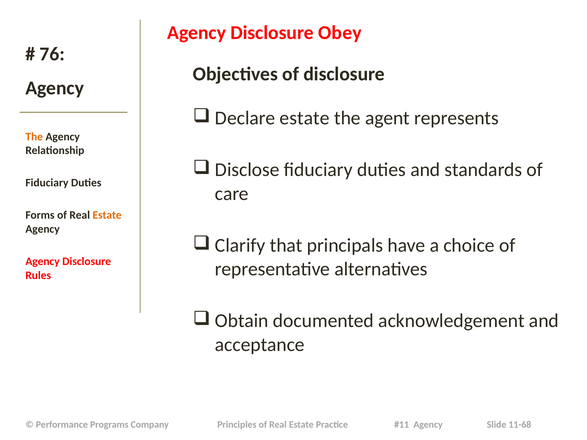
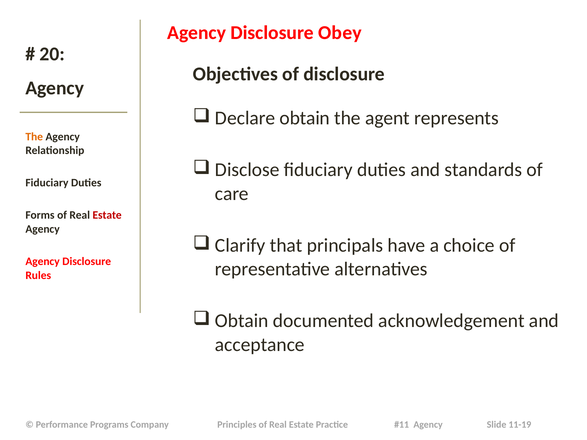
76: 76 -> 20
estate at (305, 118): estate -> obtain
Estate at (107, 215) colour: orange -> red
11-68: 11-68 -> 11-19
